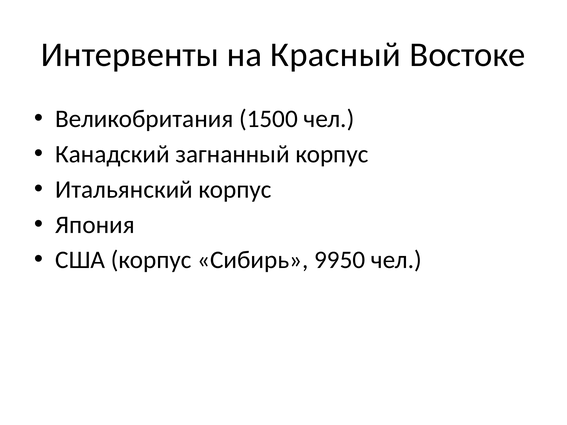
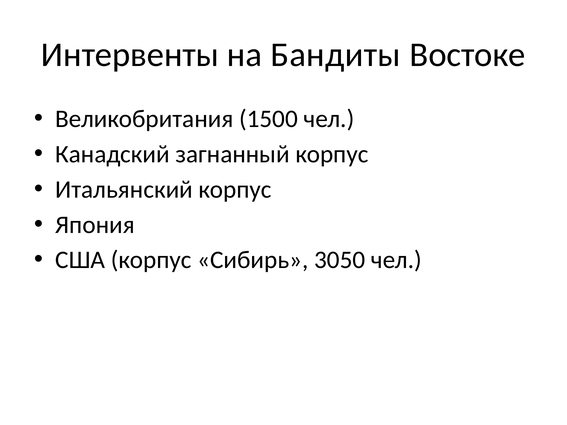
Красный: Красный -> Бандиты
9950: 9950 -> 3050
